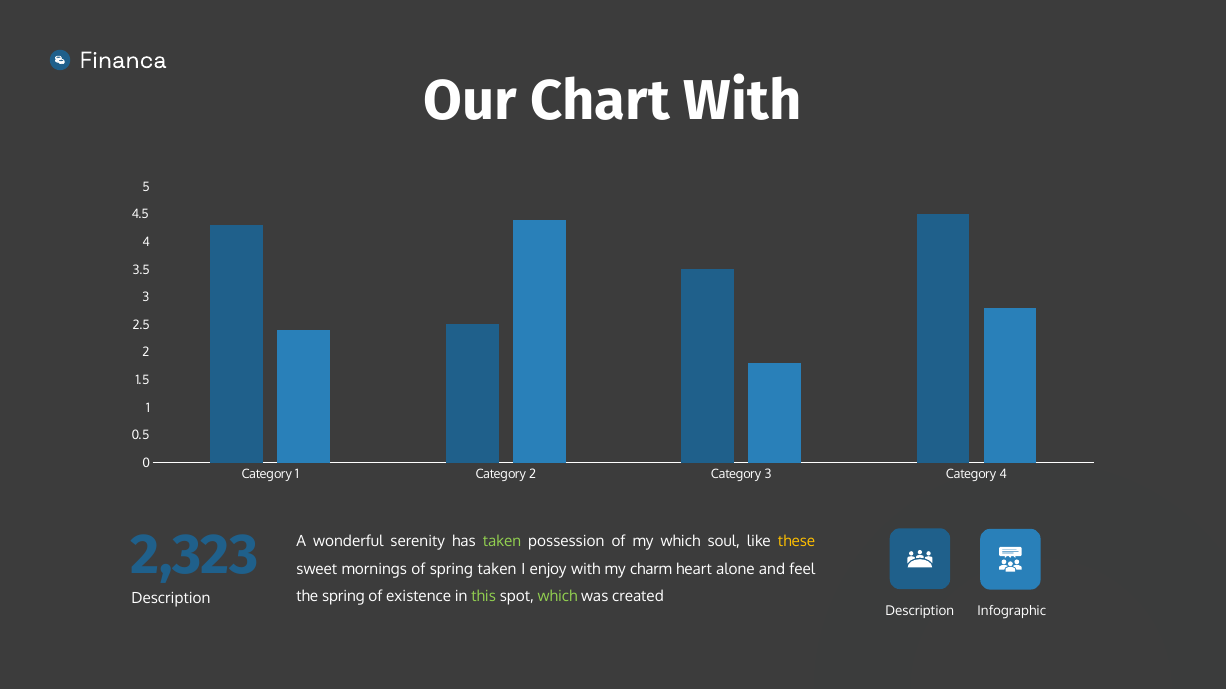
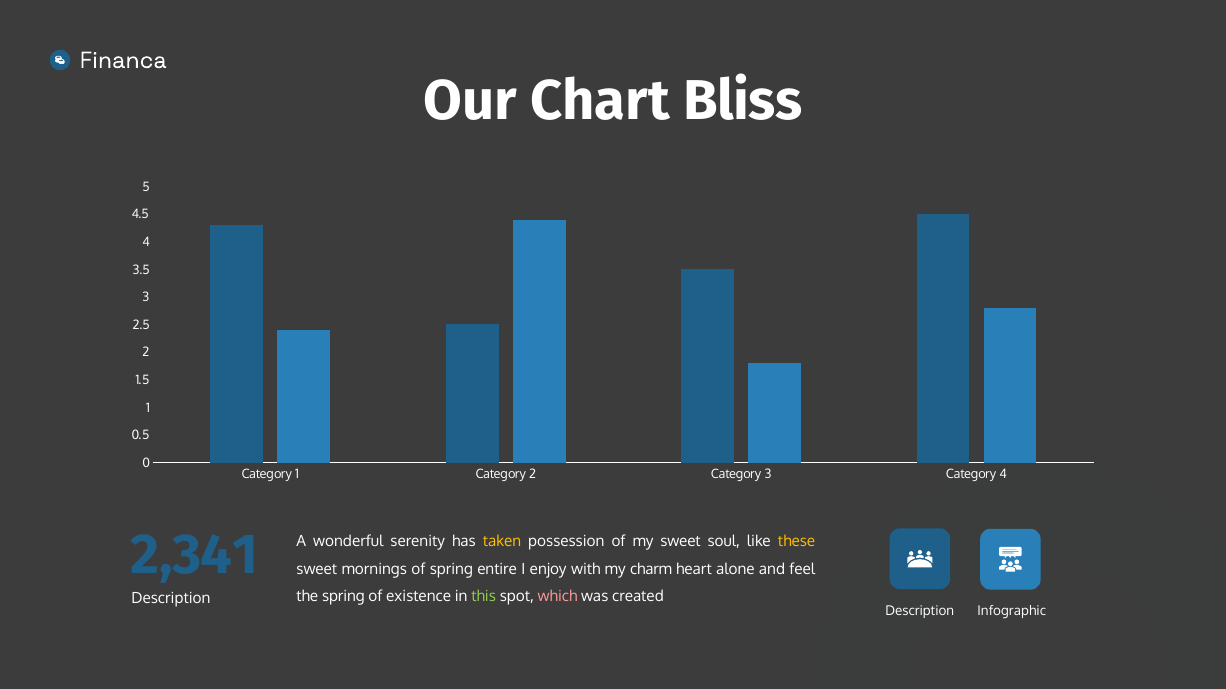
Chart With: With -> Bliss
2,323: 2,323 -> 2,341
taken at (502, 542) colour: light green -> yellow
my which: which -> sweet
spring taken: taken -> entire
which at (558, 597) colour: light green -> pink
